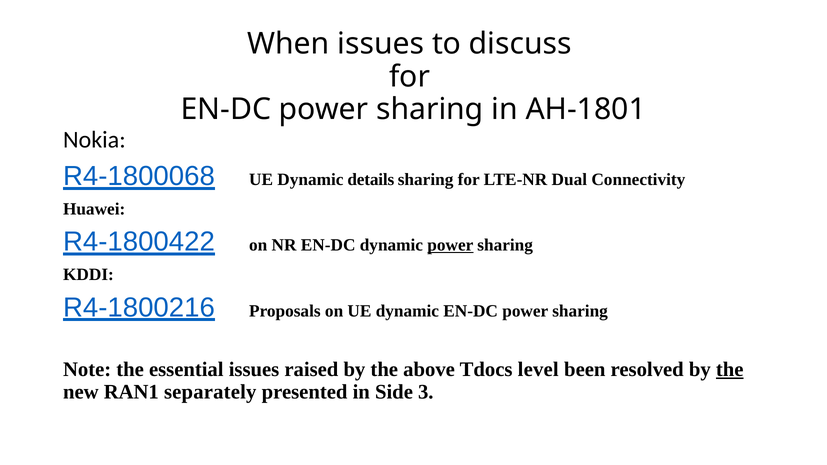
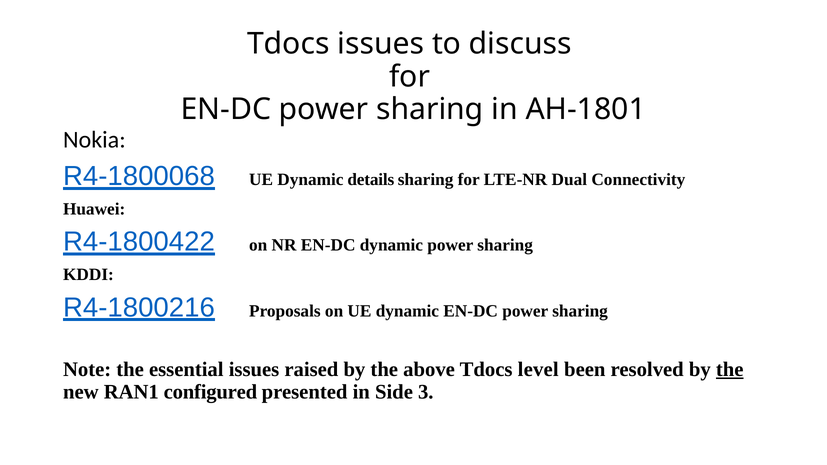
When at (288, 44): When -> Tdocs
power at (450, 245) underline: present -> none
separately: separately -> configured
